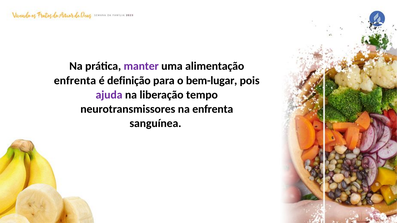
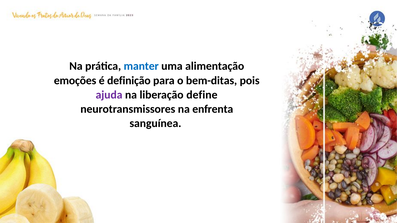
manter colour: purple -> blue
enfrenta at (75, 81): enfrenta -> emoções
bem-lugar: bem-lugar -> bem-ditas
tempo: tempo -> define
